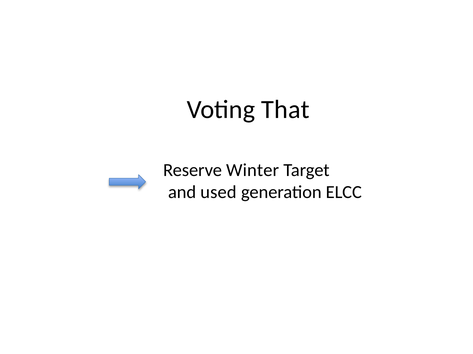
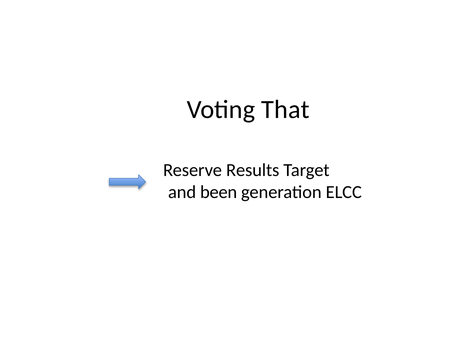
Winter: Winter -> Results
used: used -> been
